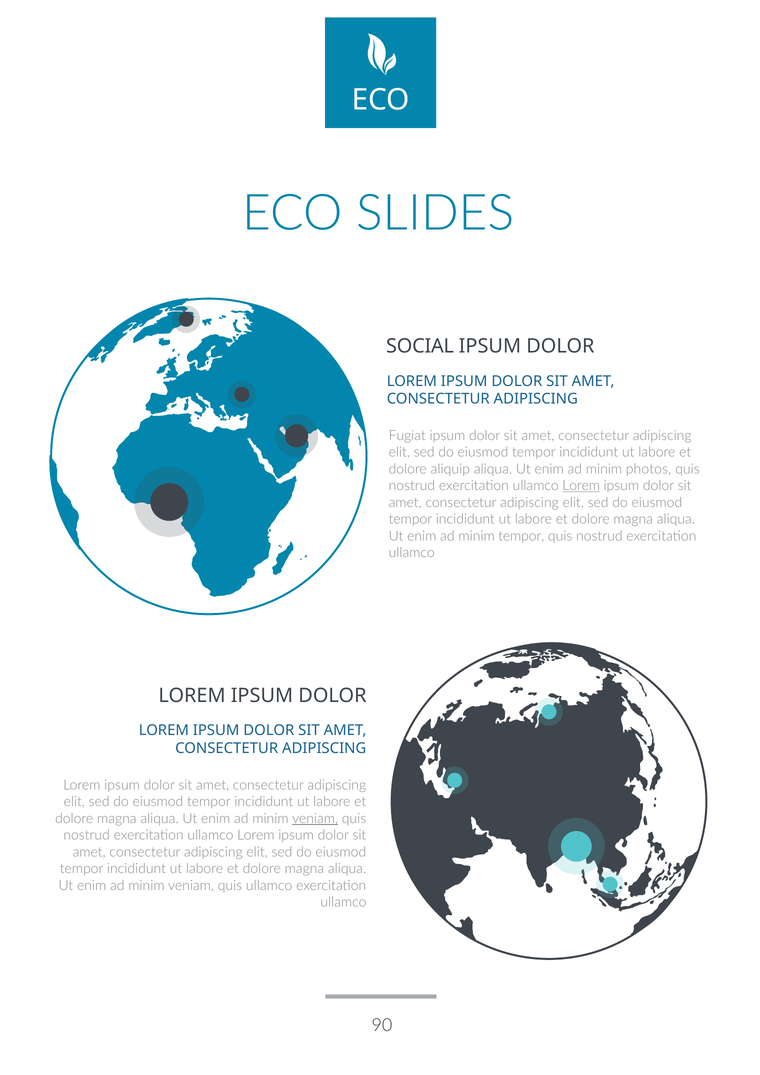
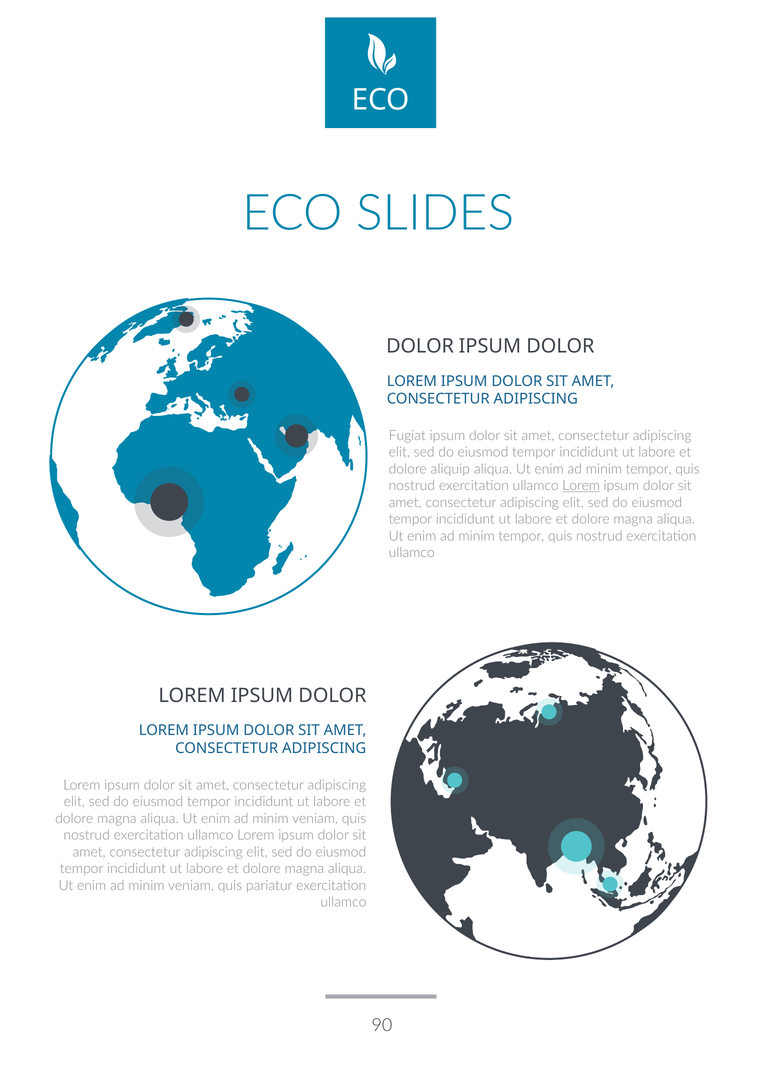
SOCIAL at (420, 346): SOCIAL -> DOLOR
photos at (648, 469): photos -> tempor
veniam at (315, 818) underline: present -> none
quis ullamco: ullamco -> pariatur
